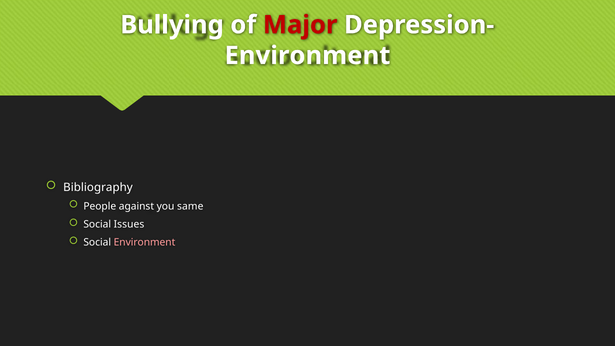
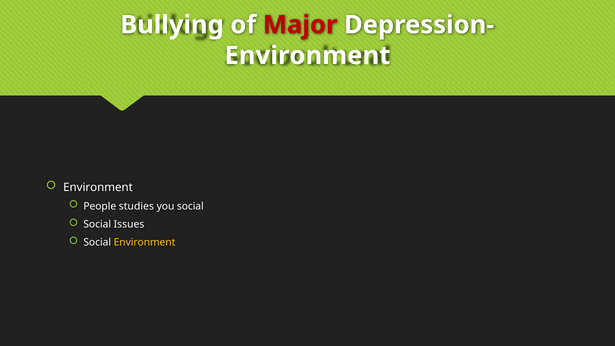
Bibliography at (98, 187): Bibliography -> Environment
against: against -> studies
you same: same -> social
Environment at (145, 243) colour: pink -> yellow
